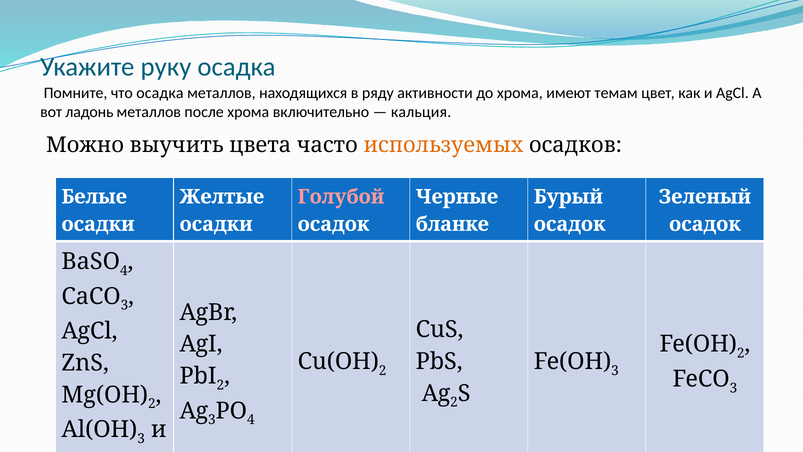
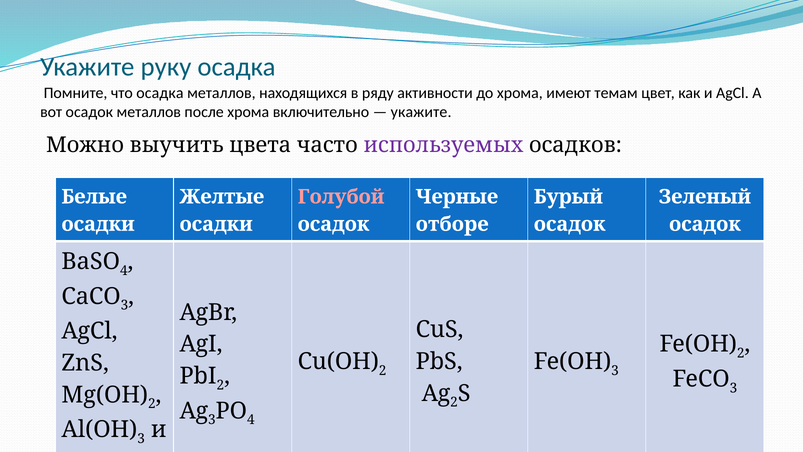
вот ладонь: ладонь -> осадок
кальция at (421, 112): кальция -> укажите
используемых colour: orange -> purple
бланке: бланке -> отборе
